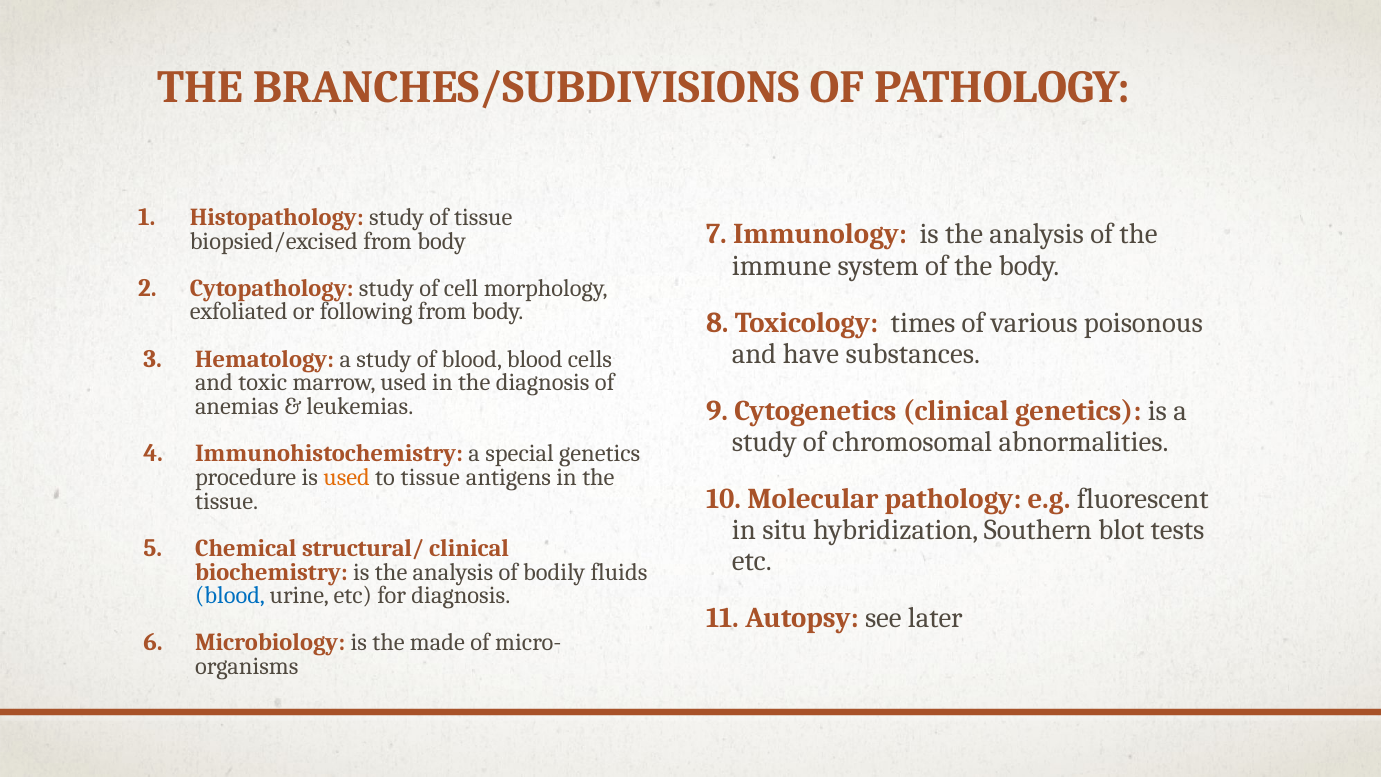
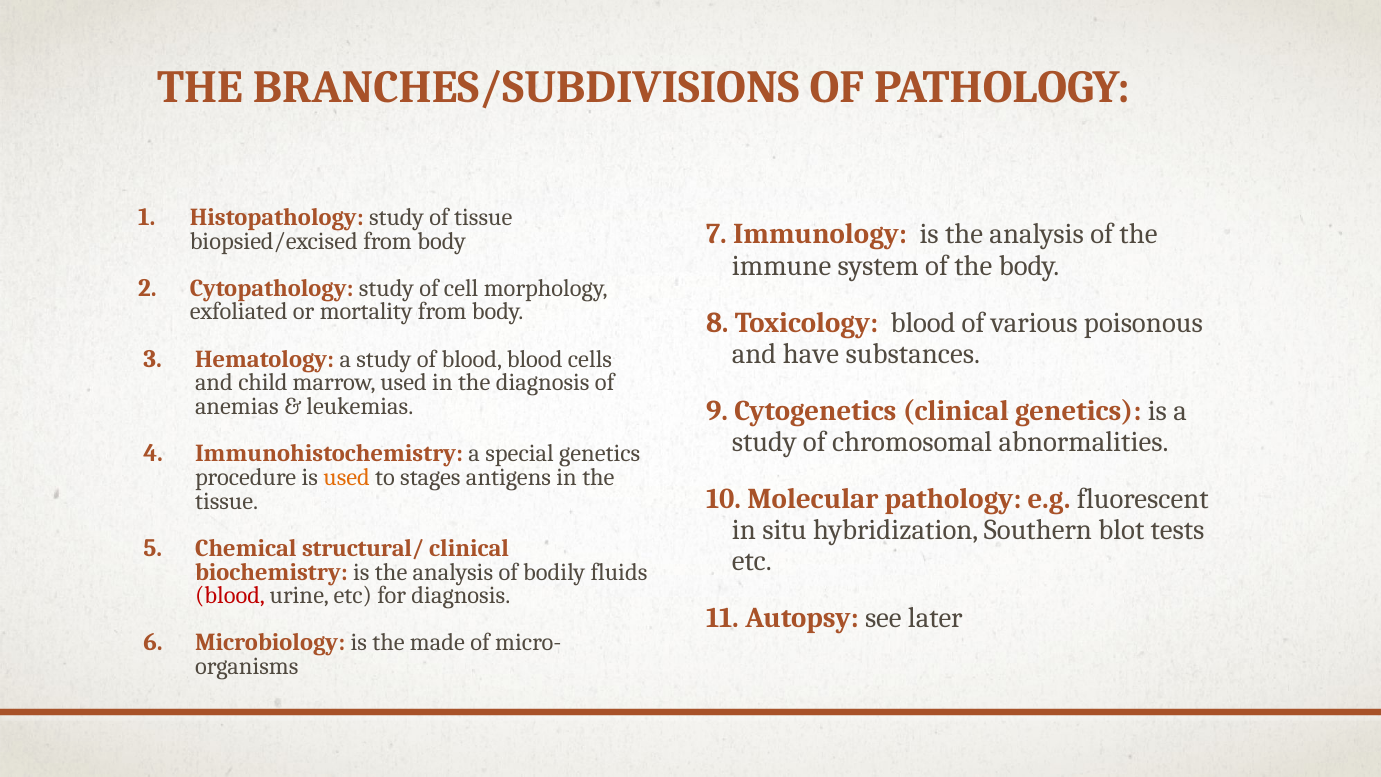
following: following -> mortality
Toxicology times: times -> blood
toxic: toxic -> child
to tissue: tissue -> stages
blood at (230, 596) colour: blue -> red
